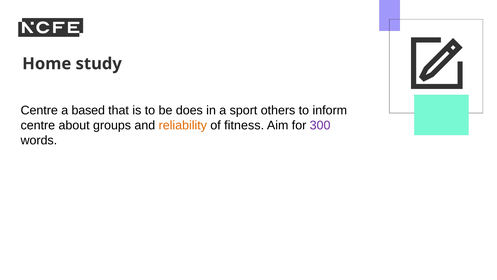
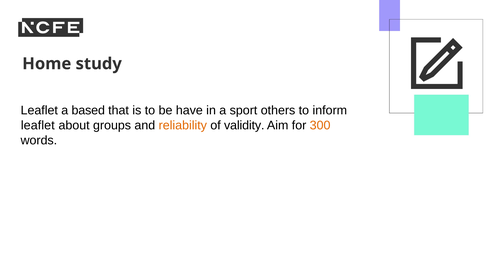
Centre at (39, 110): Centre -> Leaflet
does: does -> have
centre at (38, 125): centre -> leaflet
fitness: fitness -> validity
300 colour: purple -> orange
